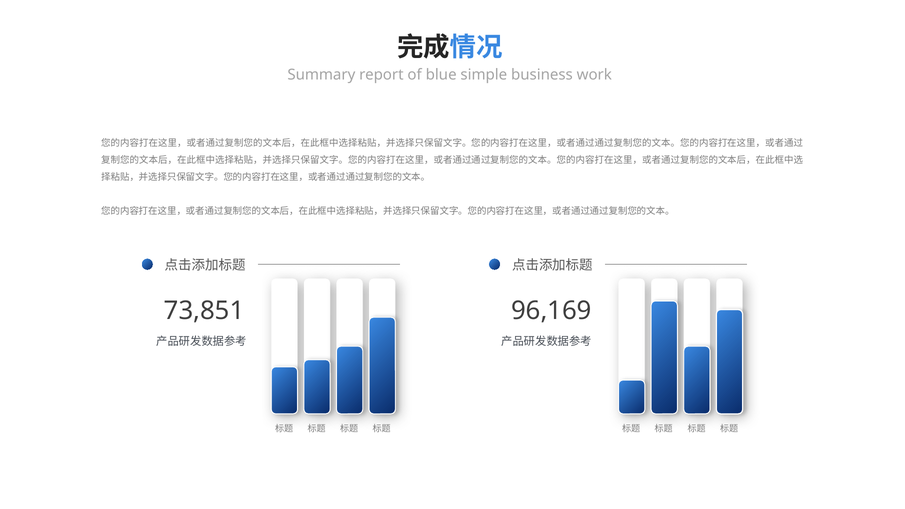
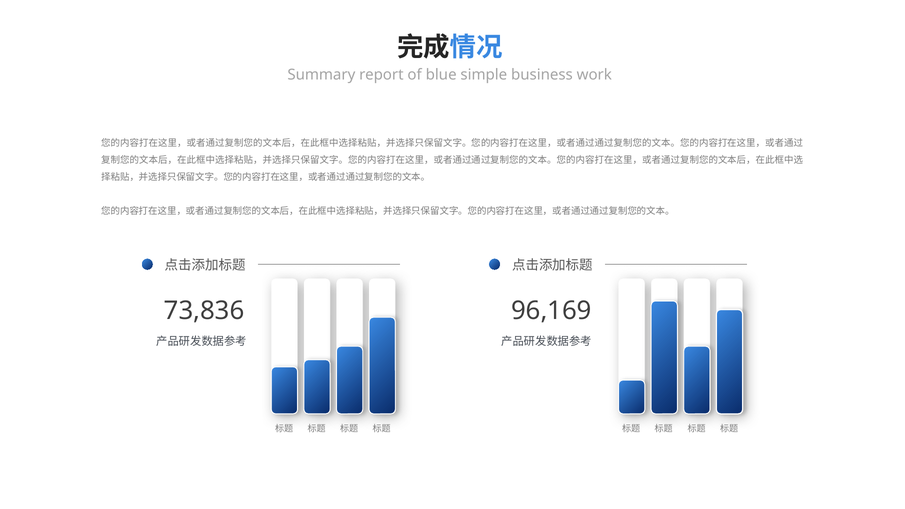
73,851: 73,851 -> 73,836
